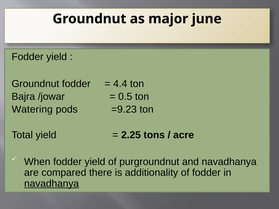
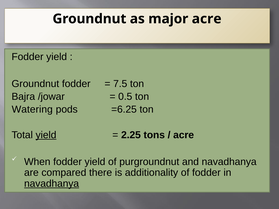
major june: june -> acre
4.4: 4.4 -> 7.5
=9.23: =9.23 -> =6.25
yield at (46, 135) underline: none -> present
